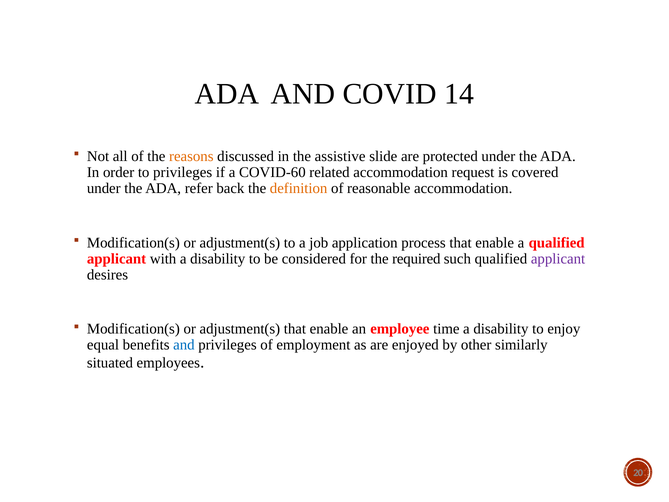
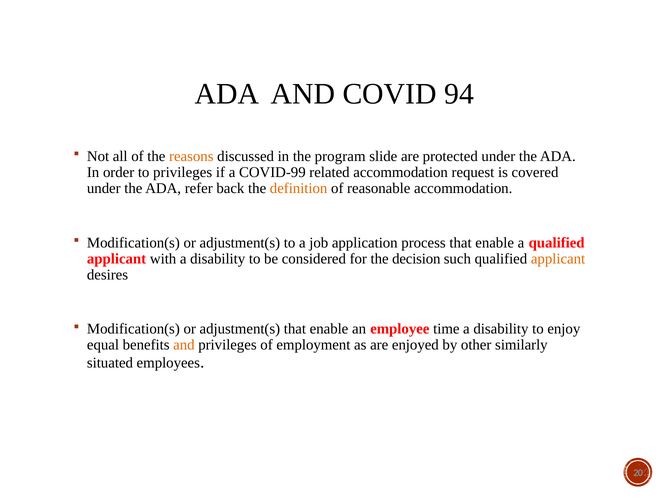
14: 14 -> 94
assistive: assistive -> program
COVID-60: COVID-60 -> COVID-99
required: required -> decision
applicant at (558, 259) colour: purple -> orange
and at (184, 345) colour: blue -> orange
